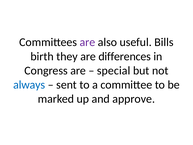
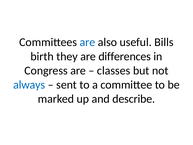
are at (87, 42) colour: purple -> blue
special: special -> classes
approve: approve -> describe
